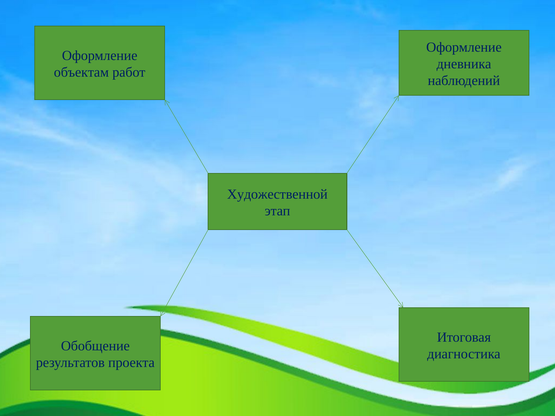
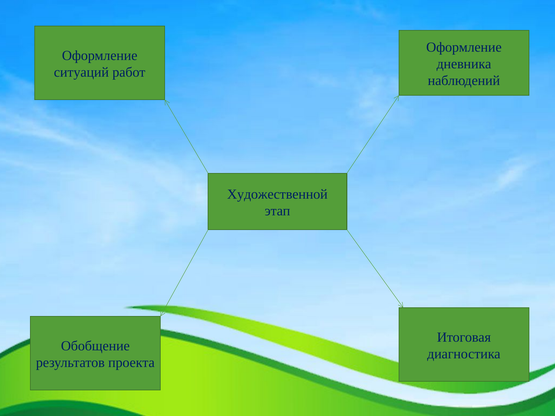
объектам: объектам -> ситуаций
